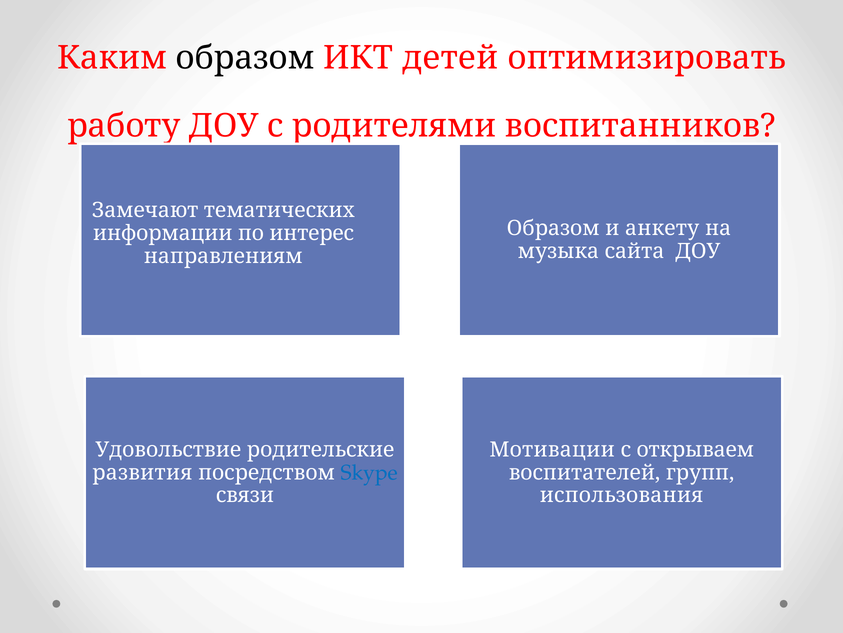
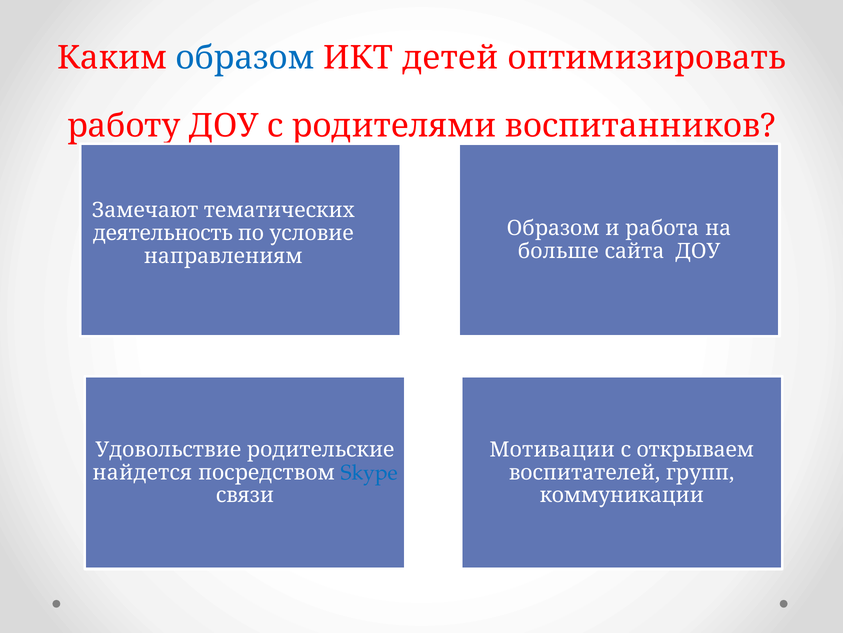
образом at (245, 58) colour: black -> blue
анкету: анкету -> работа
информации: информации -> деятельность
интерес: интерес -> условие
музыка: музыка -> больше
развития: развития -> найдется
использования: использования -> коммуникации
